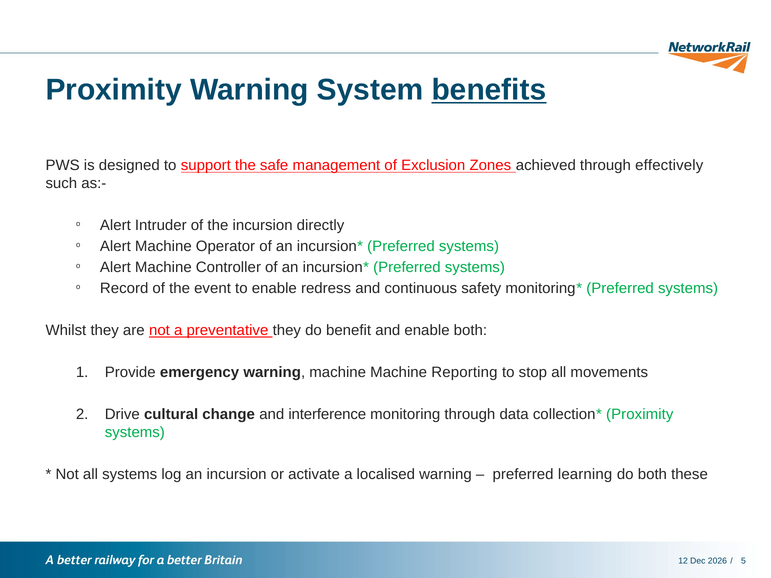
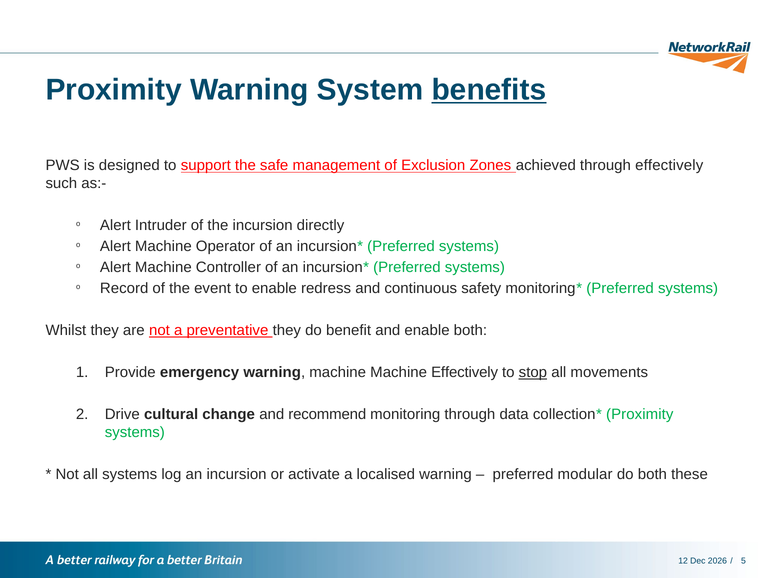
Machine Reporting: Reporting -> Effectively
stop underline: none -> present
interference: interference -> recommend
learning: learning -> modular
